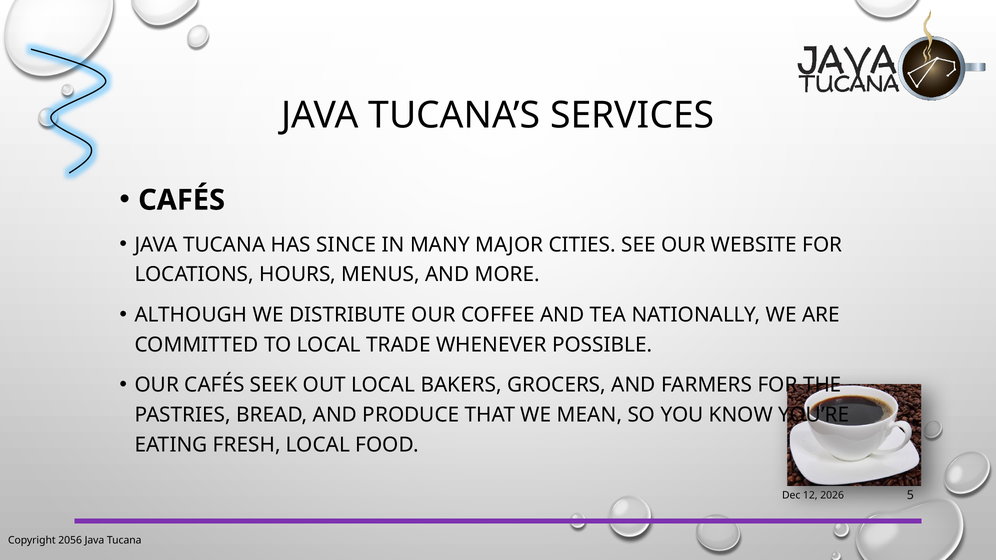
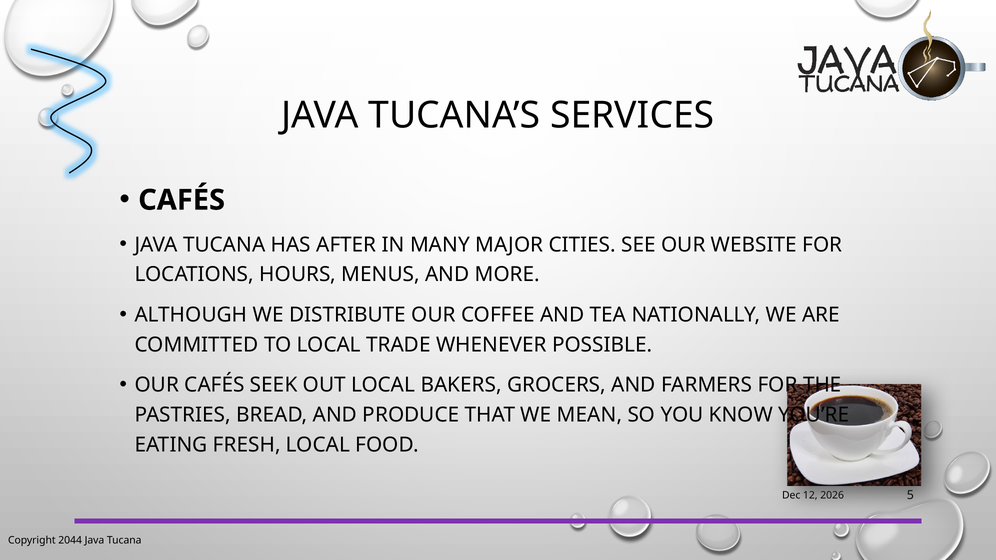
SINCE: SINCE -> AFTER
2056: 2056 -> 2044
